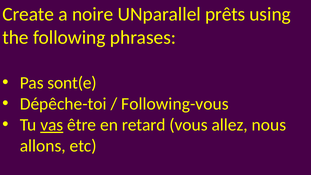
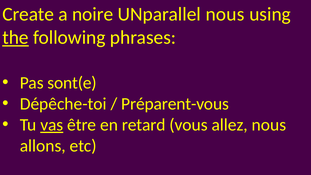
UNparallel prêts: prêts -> nous
the underline: none -> present
Following-vous: Following-vous -> Préparent-vous
